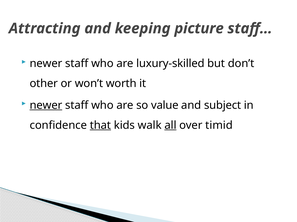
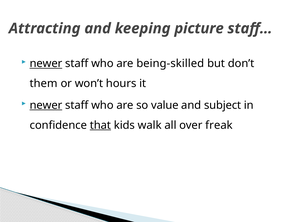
newer at (46, 64) underline: none -> present
luxury-skilled: luxury-skilled -> being-skilled
other: other -> them
worth: worth -> hours
all underline: present -> none
timid: timid -> freak
